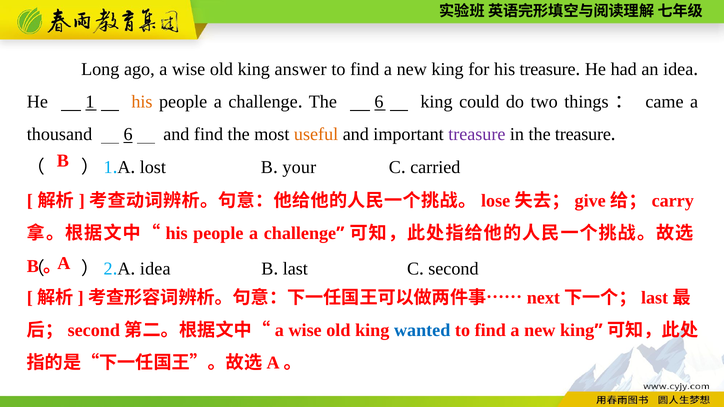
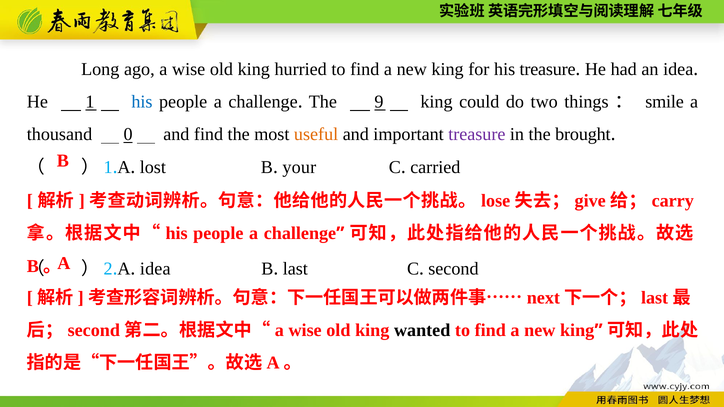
answer: answer -> hurried
his at (142, 102) colour: orange -> blue
The 6: 6 -> 9
came: came -> smile
thousand 6: 6 -> 0
the treasure: treasure -> brought
wanted colour: blue -> black
